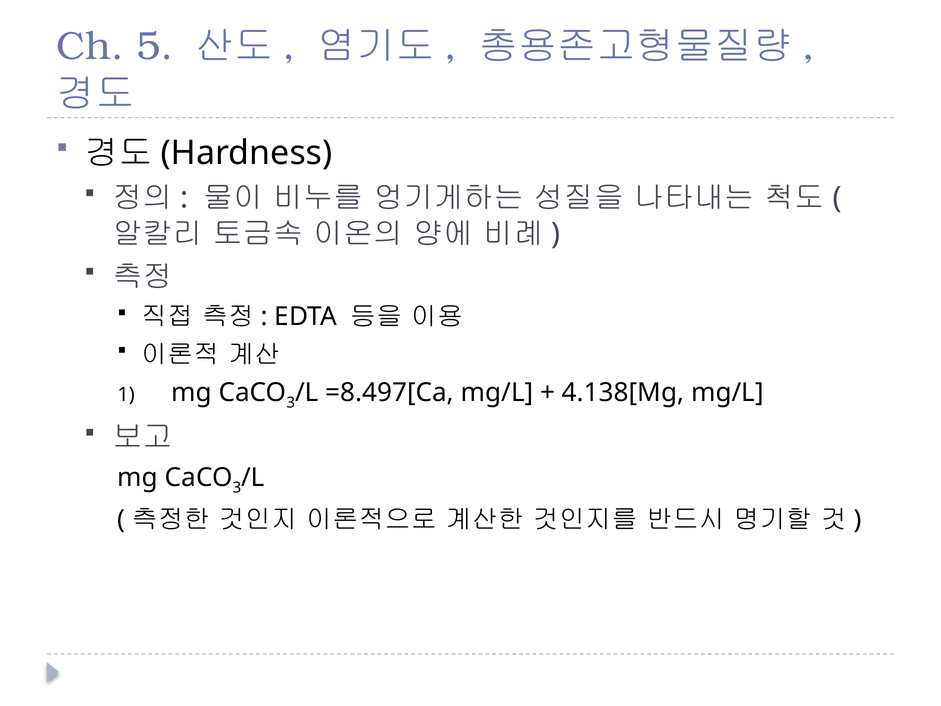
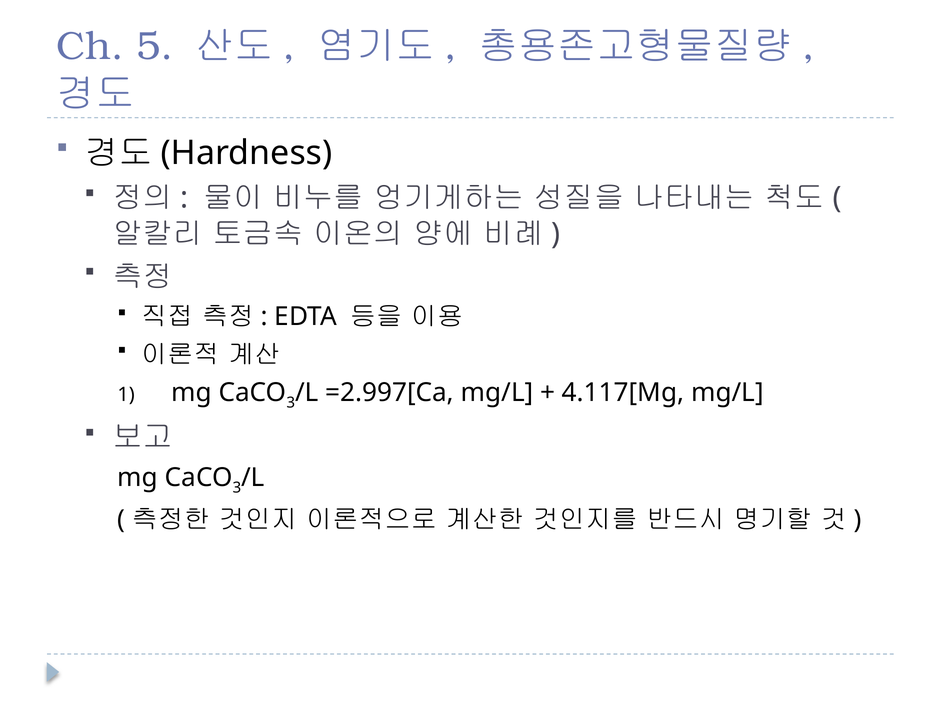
=8.497[Ca: =8.497[Ca -> =2.997[Ca
4.138[Mg: 4.138[Mg -> 4.117[Mg
